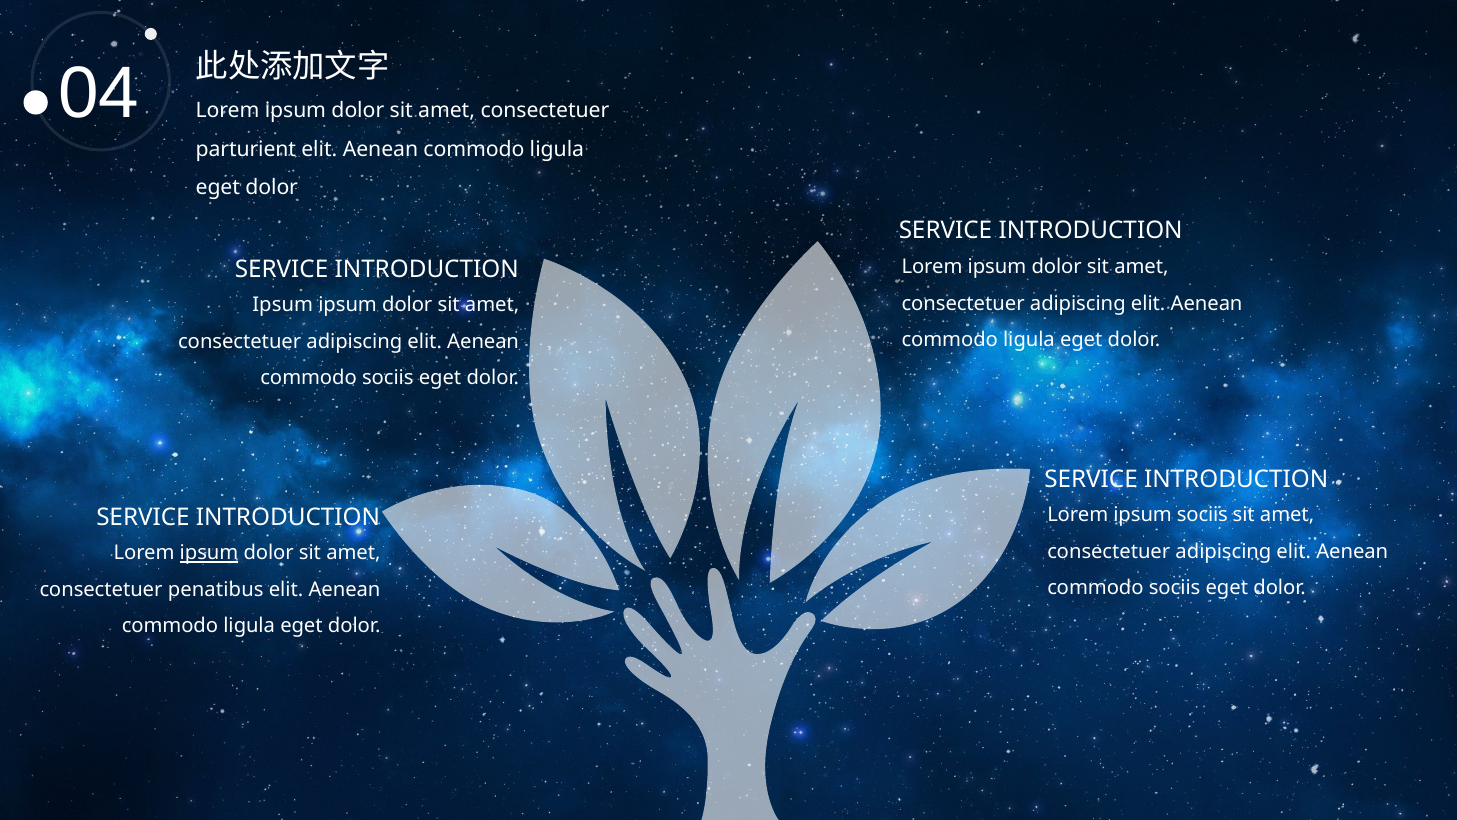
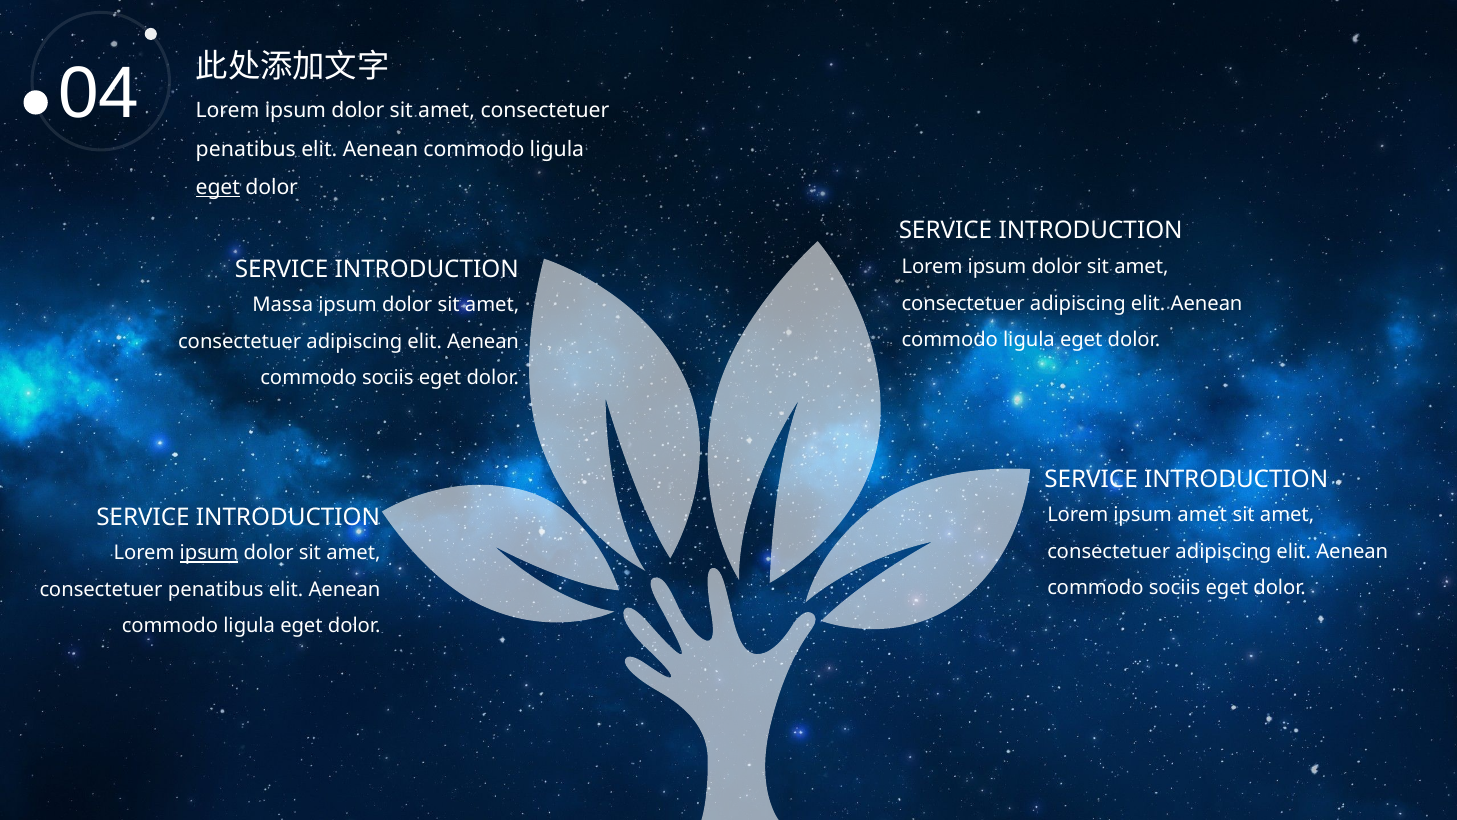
parturient at (246, 149): parturient -> penatibus
eget at (218, 187) underline: none -> present
Ipsum at (283, 305): Ipsum -> Massa
ipsum sociis: sociis -> amet
